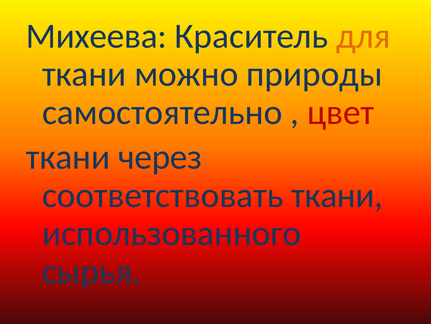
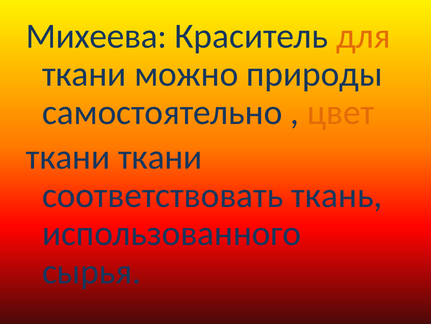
цвет colour: red -> orange
ткани через: через -> ткани
соответствовать ткани: ткани -> ткань
